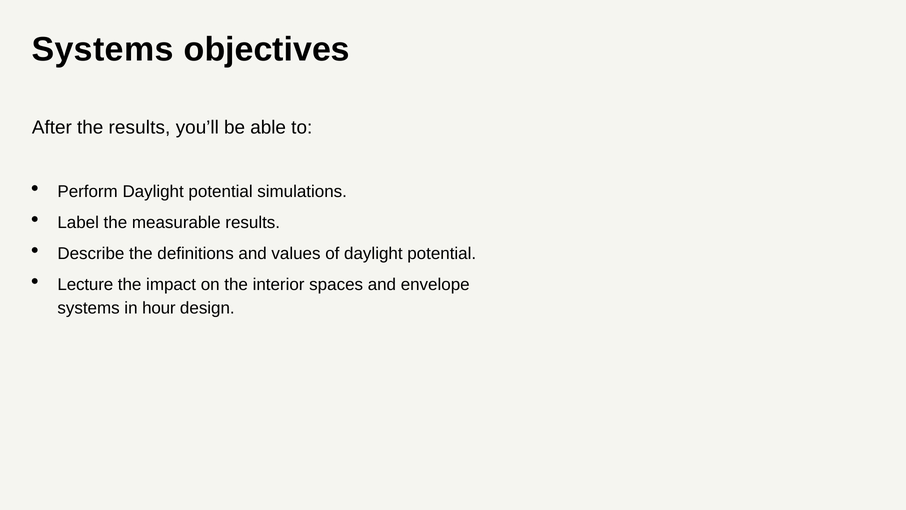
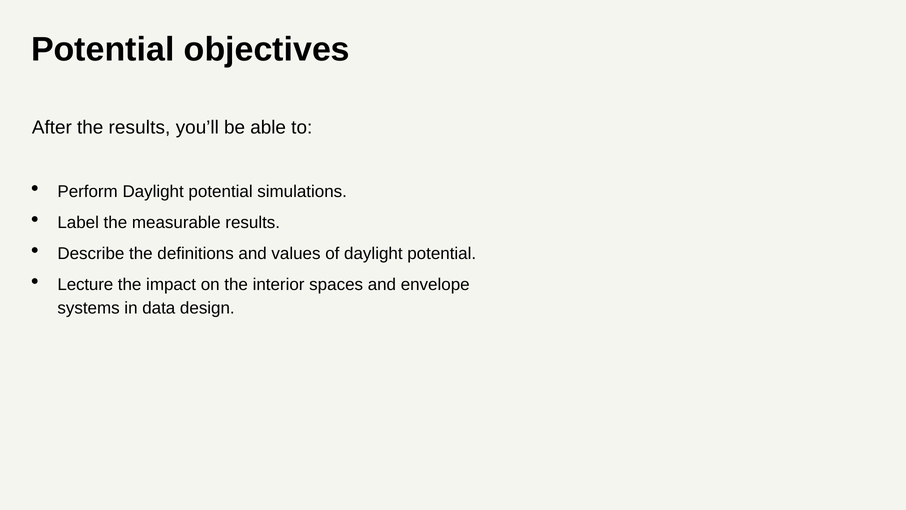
Systems at (103, 50): Systems -> Potential
hour: hour -> data
